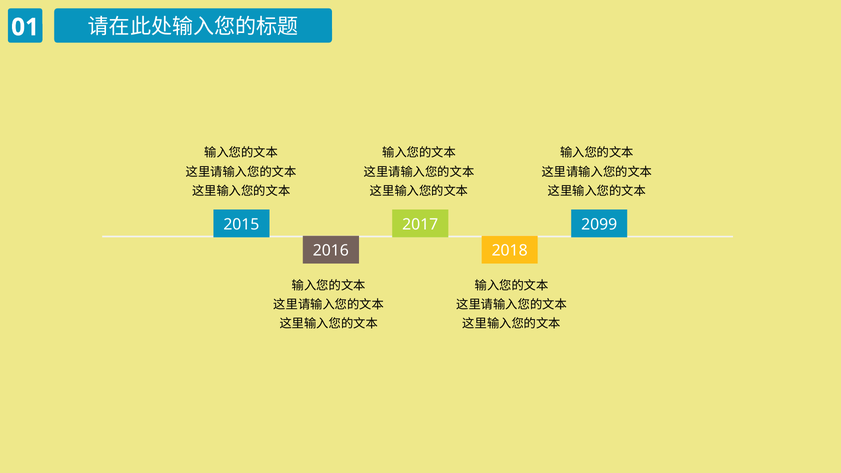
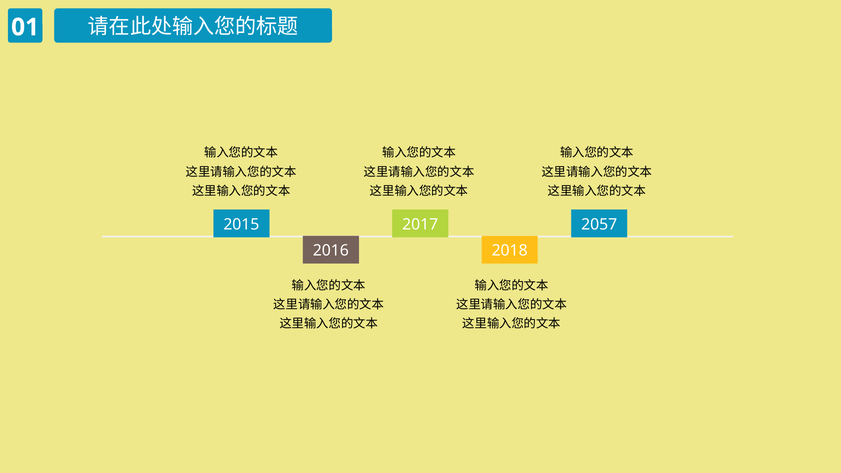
2099: 2099 -> 2057
